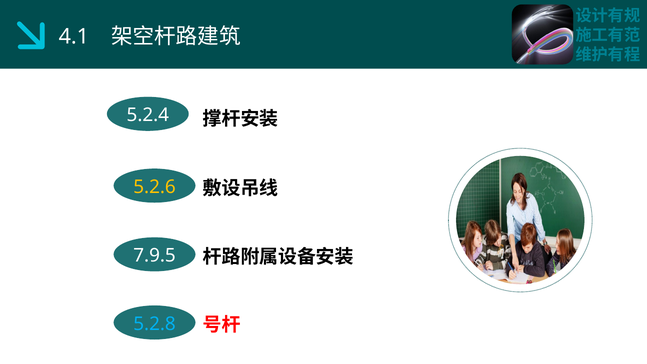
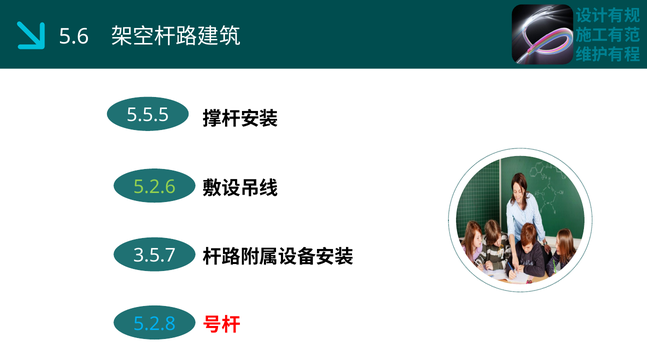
4.1: 4.1 -> 5.6
5.2.4: 5.2.4 -> 5.5.5
5.2.6 colour: yellow -> light green
7.9.5: 7.9.5 -> 3.5.7
